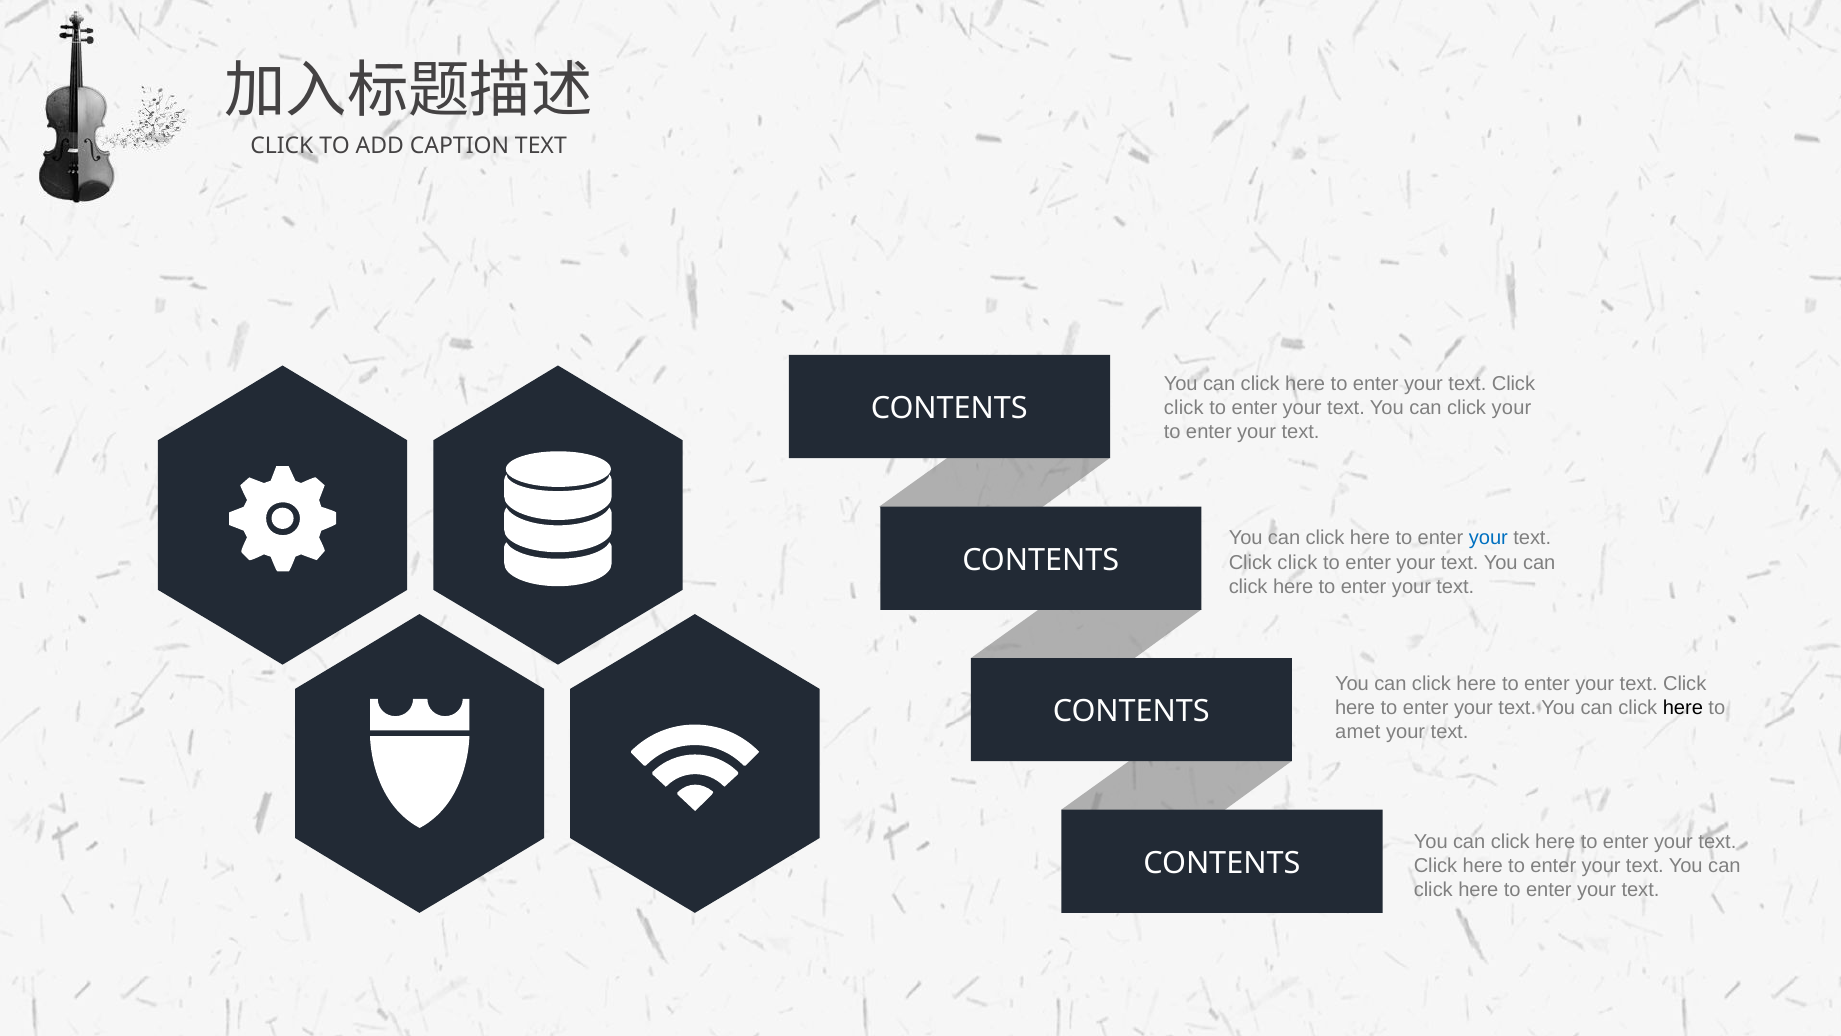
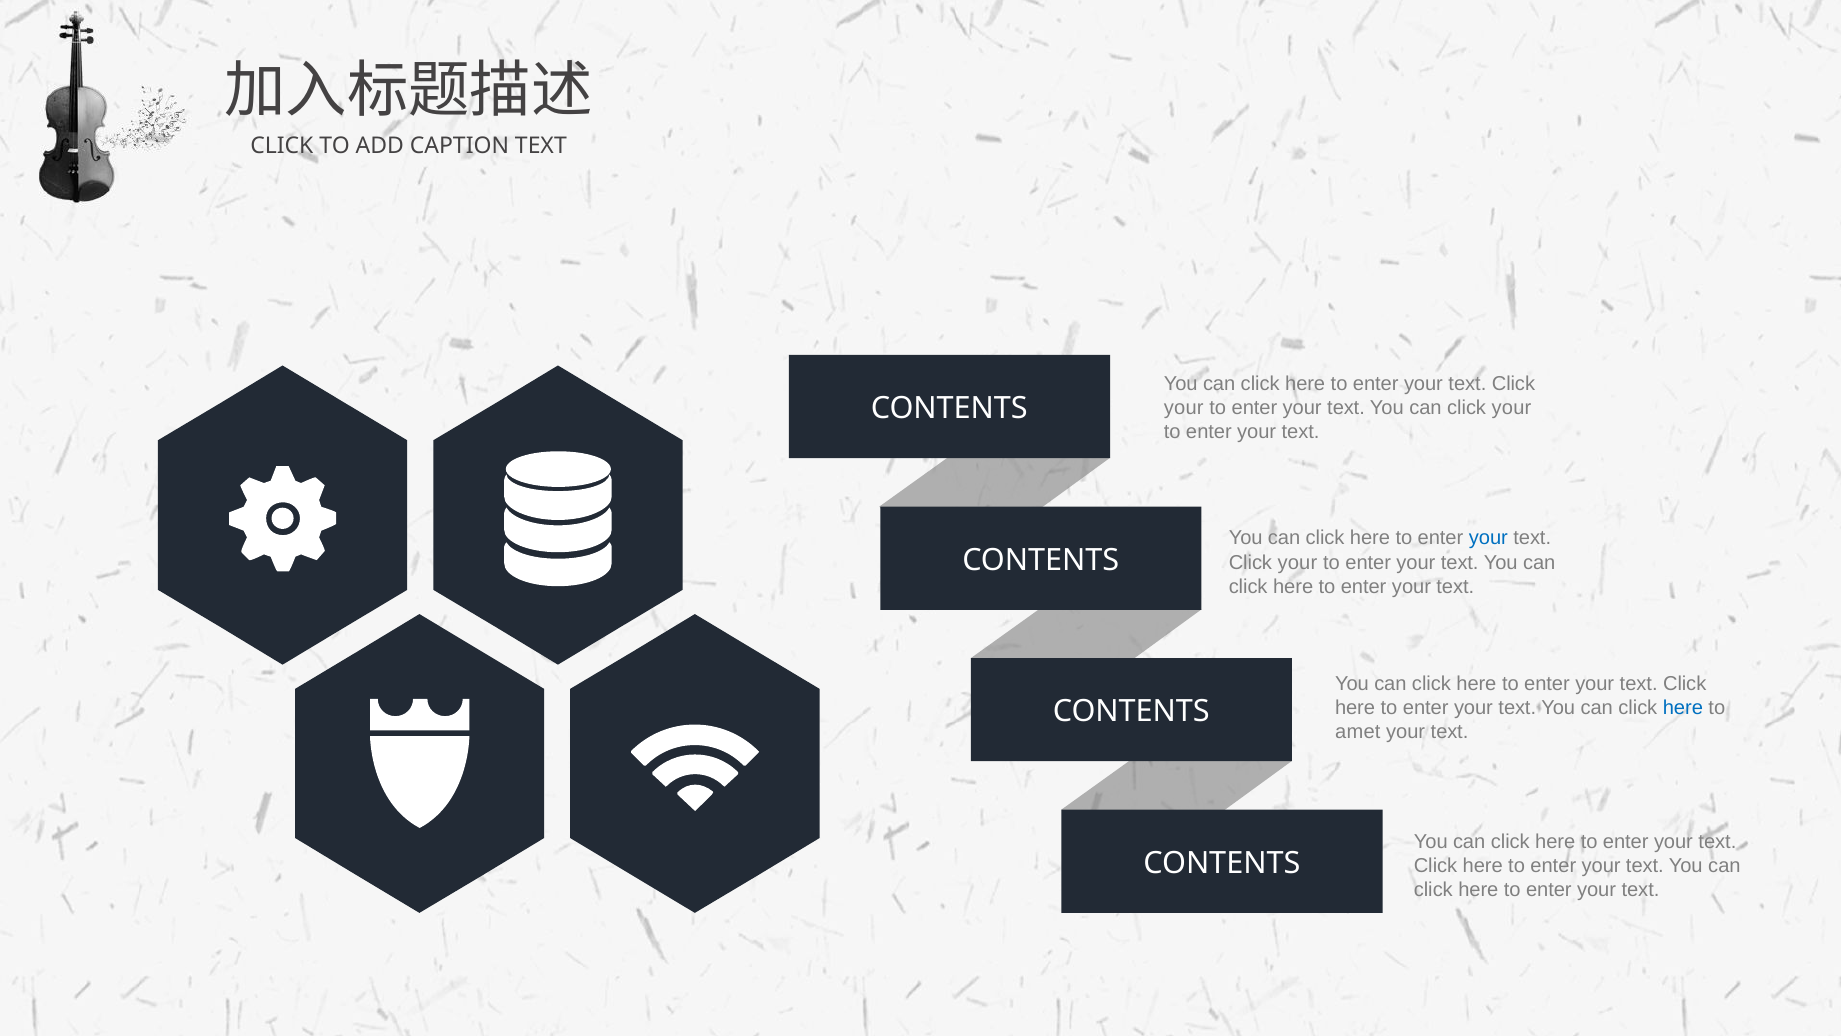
click at (1184, 408): click -> your
click at (1297, 562): click -> your
here at (1683, 708) colour: black -> blue
